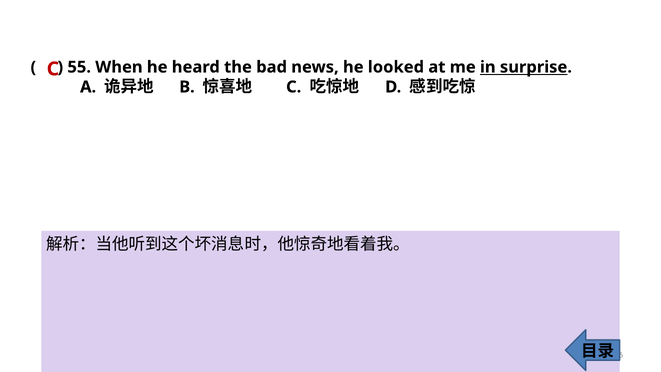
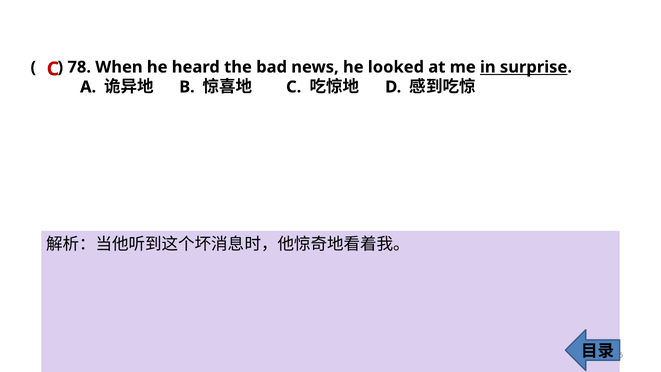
55: 55 -> 78
